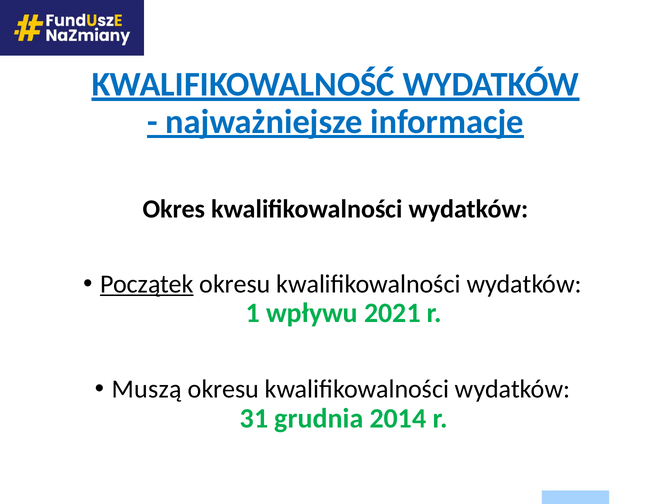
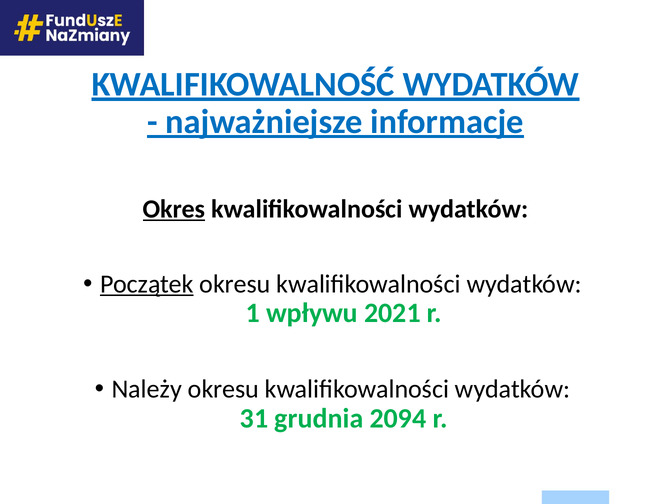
Okres underline: none -> present
Muszą: Muszą -> Należy
2014: 2014 -> 2094
